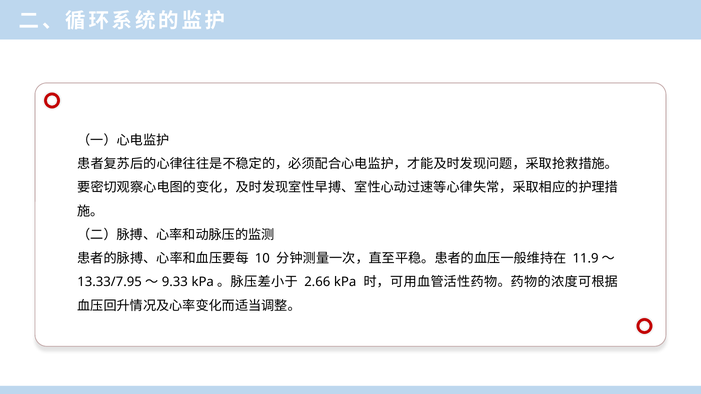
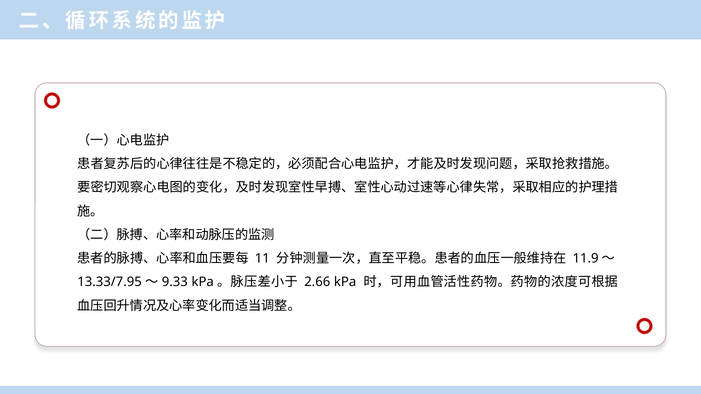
10: 10 -> 11
